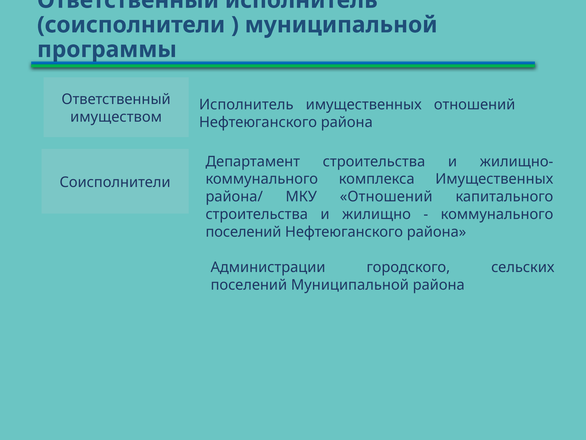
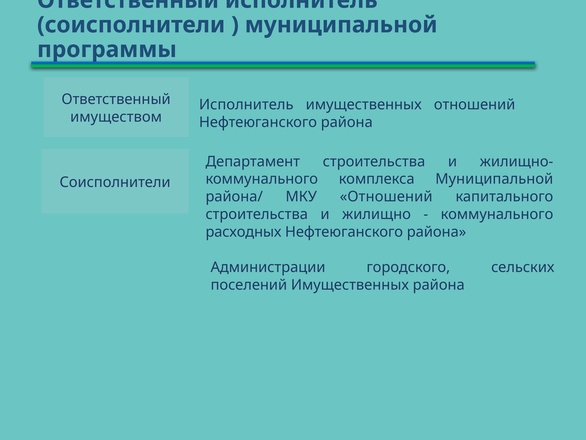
комплекса Имущественных: Имущественных -> Муниципальной
поселений at (243, 232): поселений -> расходных
поселений Муниципальной: Муниципальной -> Имущественных
